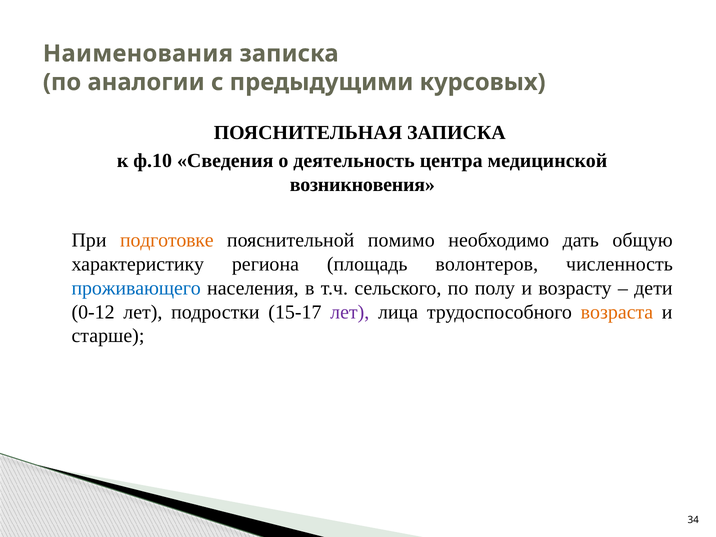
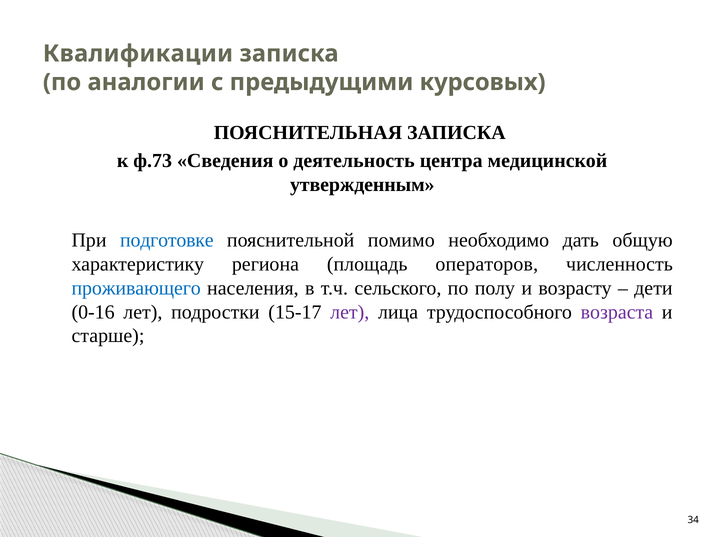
Наименования: Наименования -> Квалификации
ф.10: ф.10 -> ф.73
возникновения: возникновения -> утвержденным
подготовке colour: orange -> blue
волонтеров: волонтеров -> операторов
0-12: 0-12 -> 0-16
возраста colour: orange -> purple
